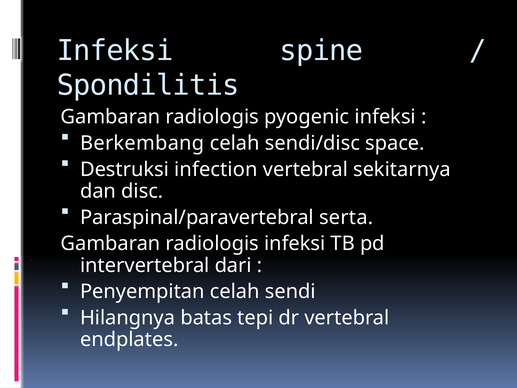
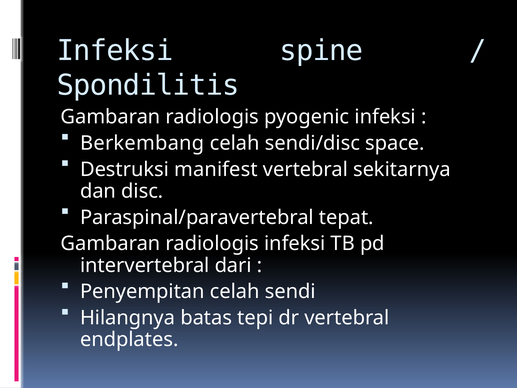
infection: infection -> manifest
serta: serta -> tepat
